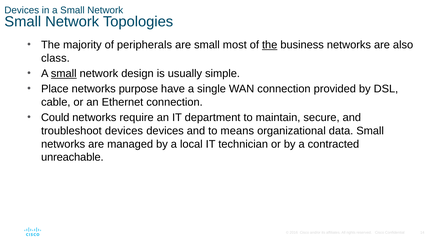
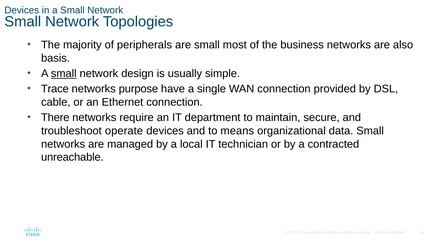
the at (270, 45) underline: present -> none
class: class -> basis
Place: Place -> Trace
Could: Could -> There
troubleshoot devices: devices -> operate
